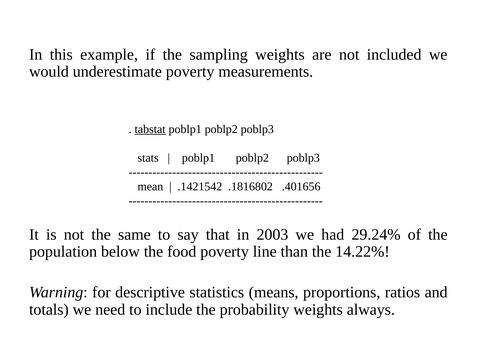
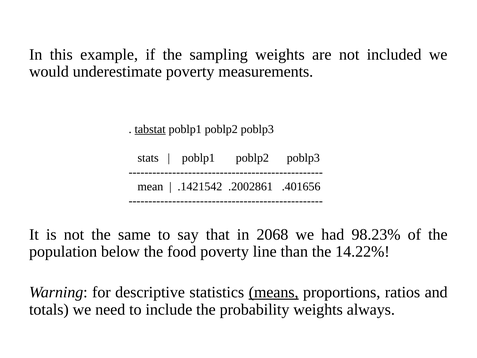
.1816802: .1816802 -> .2002861
2003: 2003 -> 2068
29.24%: 29.24% -> 98.23%
means underline: none -> present
